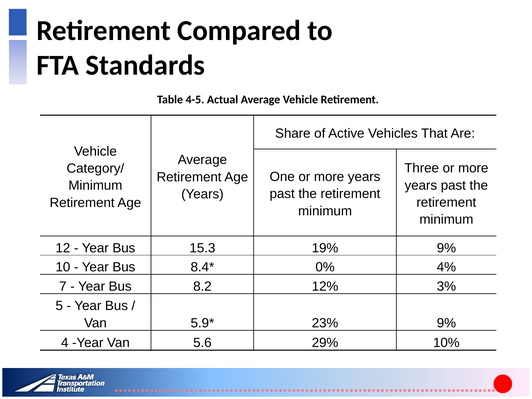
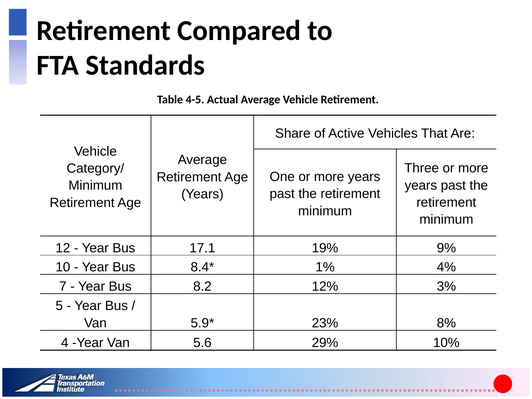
15.3: 15.3 -> 17.1
0%: 0% -> 1%
23% 9%: 9% -> 8%
